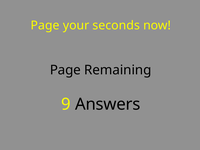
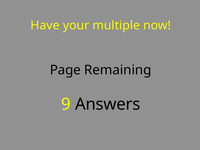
Page at (45, 25): Page -> Have
seconds: seconds -> multiple
